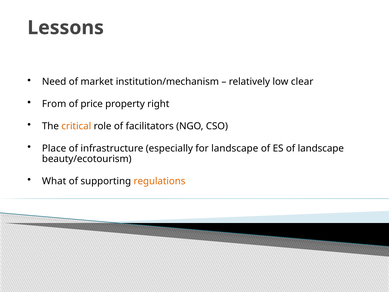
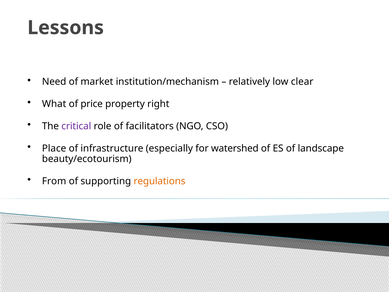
From: From -> What
critical colour: orange -> purple
for landscape: landscape -> watershed
What: What -> From
